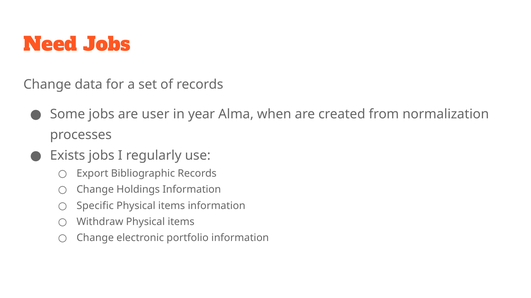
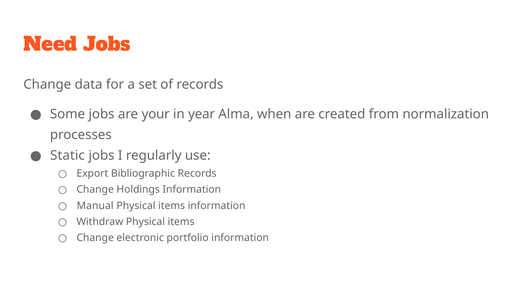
user: user -> your
Exists: Exists -> Static
Specific: Specific -> Manual
